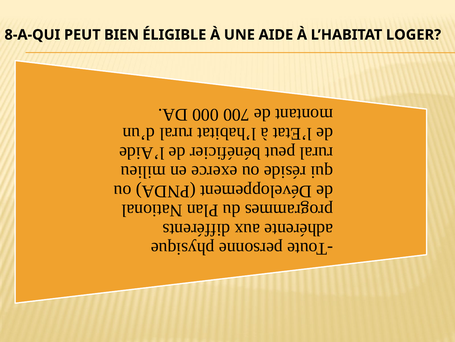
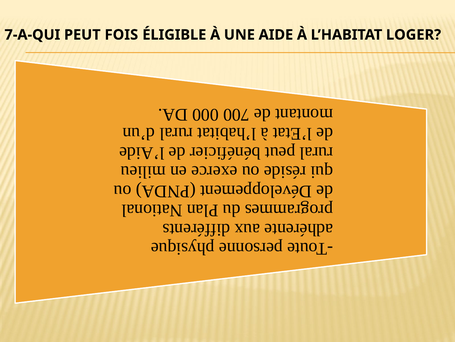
8-A-QUI: 8-A-QUI -> 7-A-QUI
BIEN: BIEN -> FOIS
